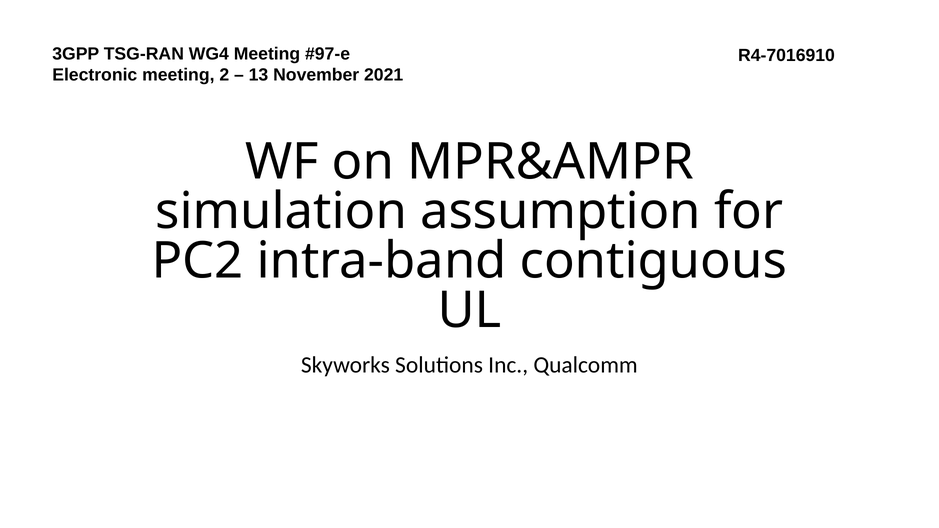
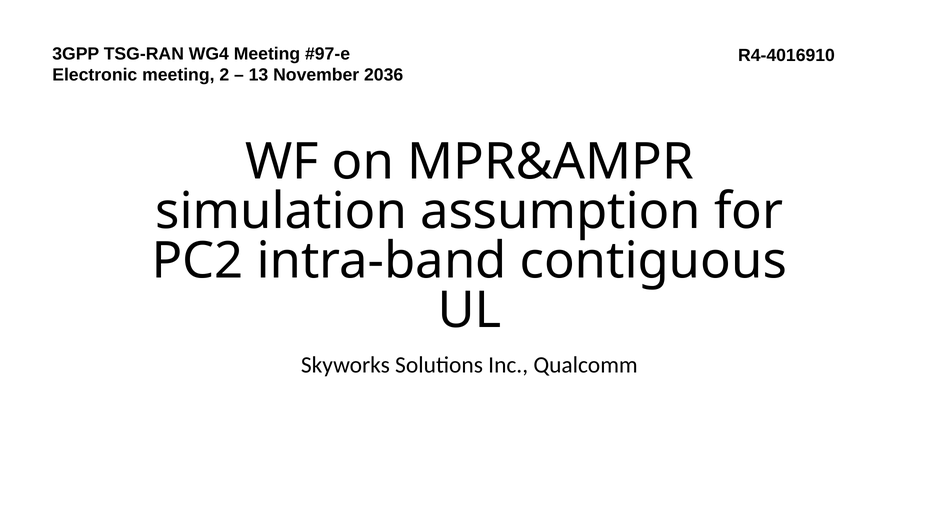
R4-7016910: R4-7016910 -> R4-4016910
2021: 2021 -> 2036
